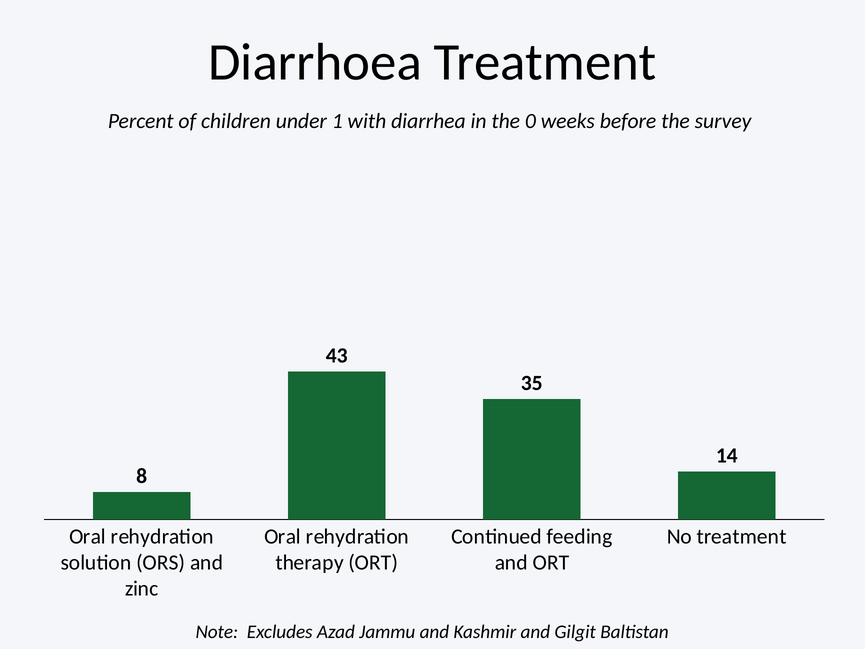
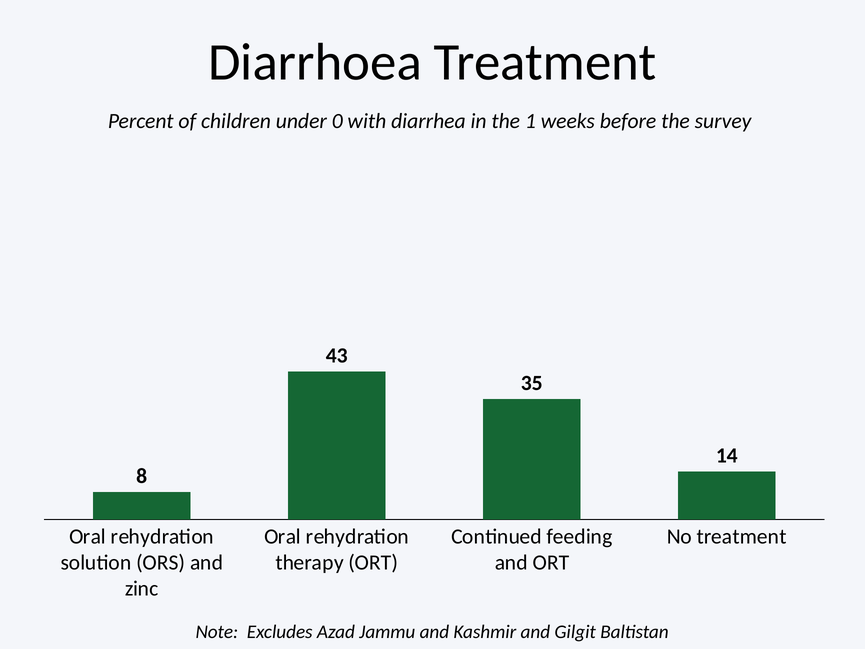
1: 1 -> 0
0: 0 -> 1
